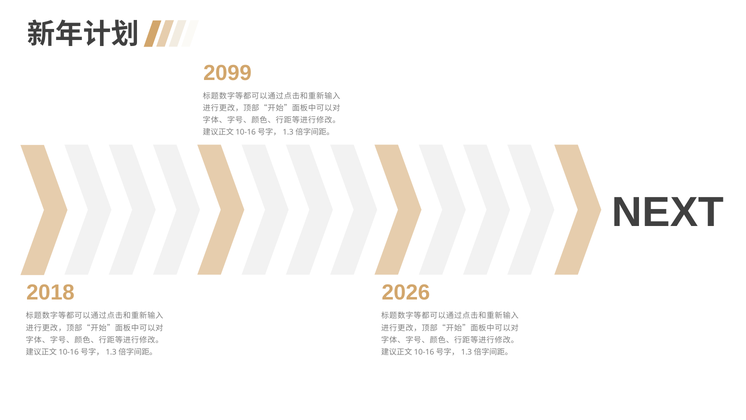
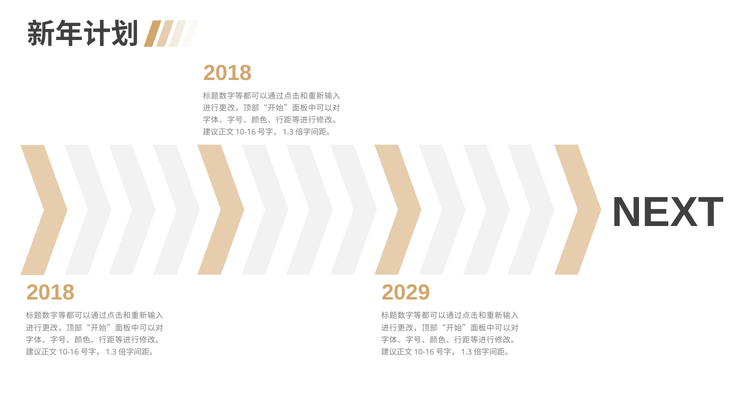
2099 at (227, 73): 2099 -> 2018
2026: 2026 -> 2029
